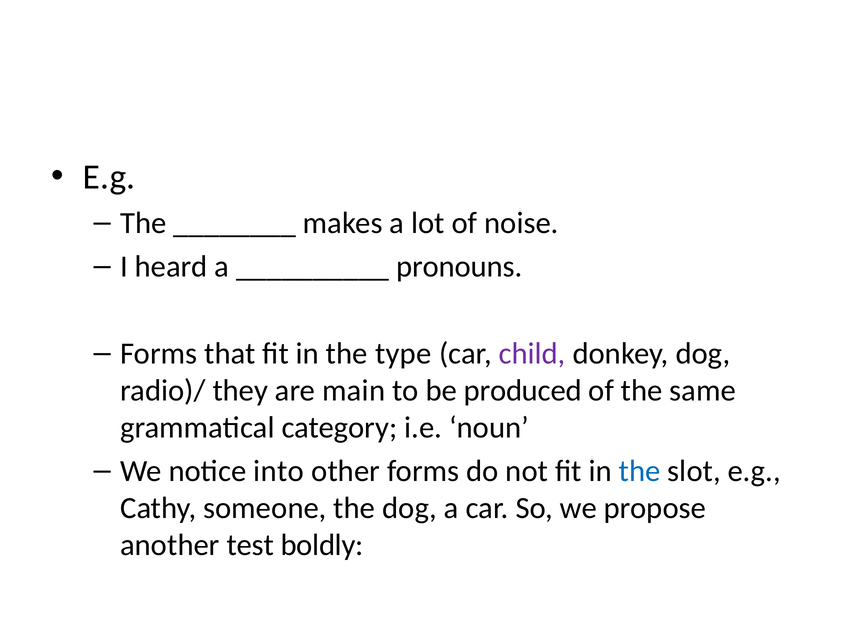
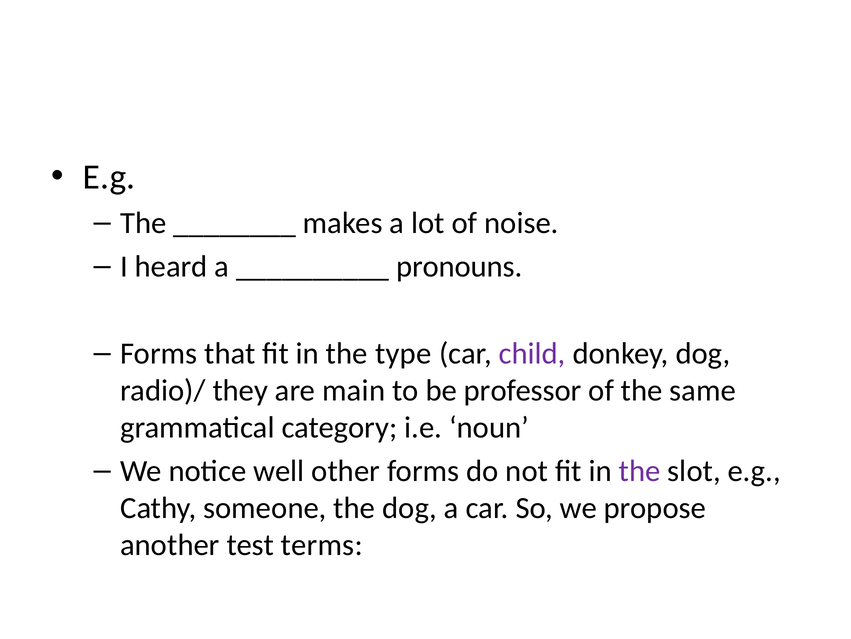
produced: produced -> professor
into: into -> well
the at (640, 471) colour: blue -> purple
boldly: boldly -> terms
